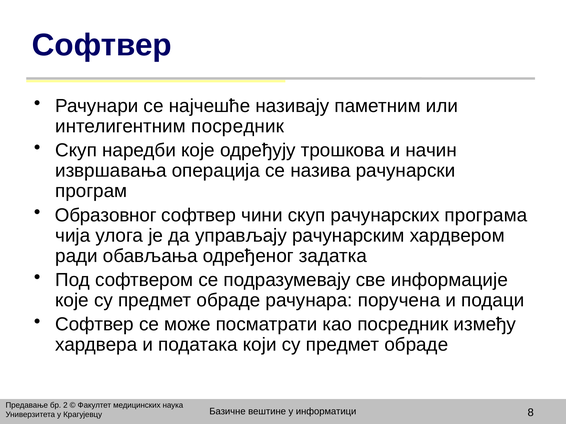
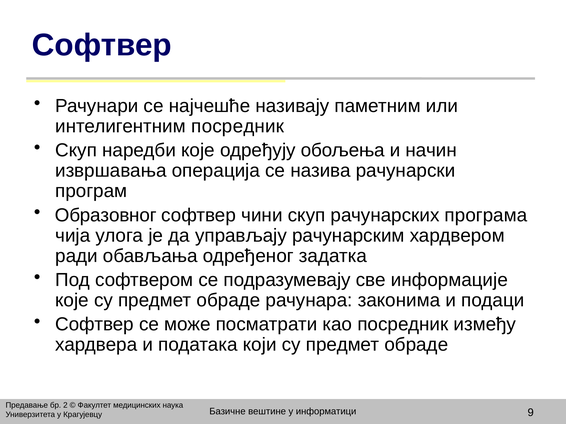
трошкова: трошкова -> обољења
поручена: поручена -> законима
8: 8 -> 9
